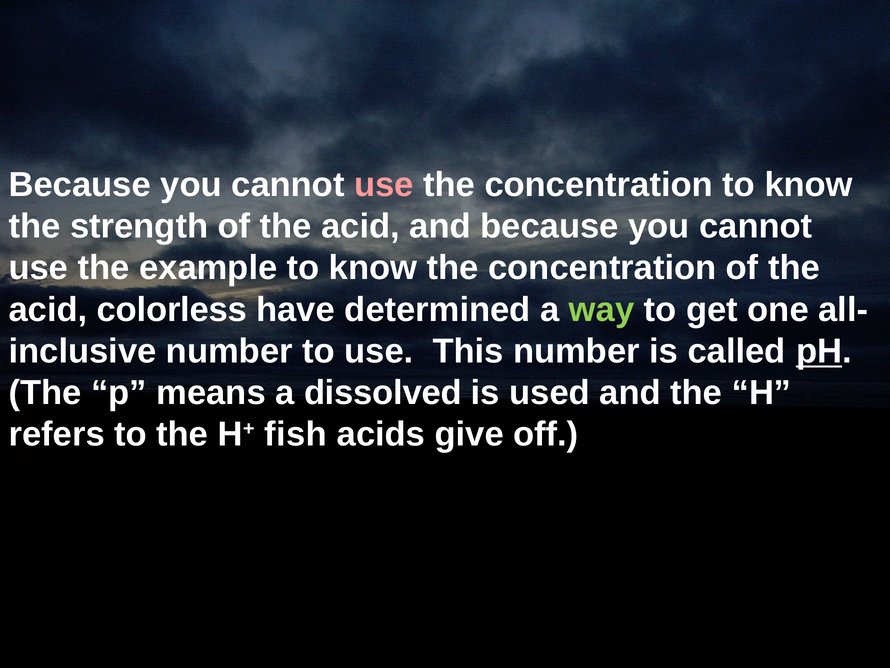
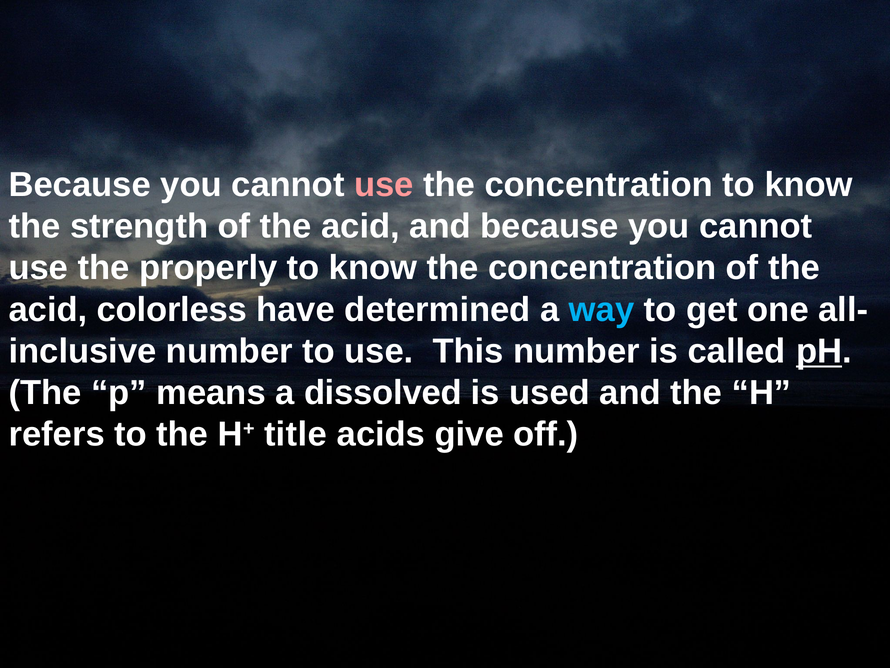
example: example -> properly
way colour: light green -> light blue
fish: fish -> title
